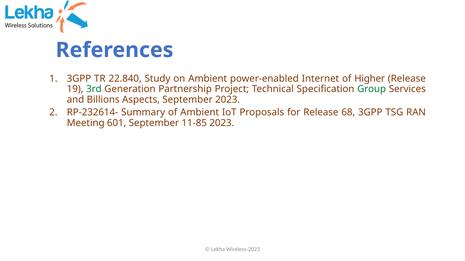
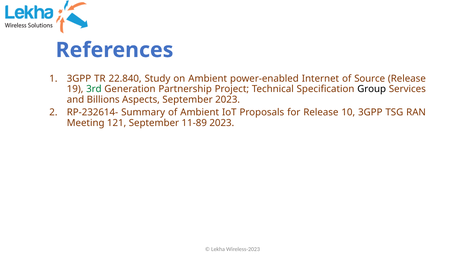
Higher: Higher -> Source
Group colour: green -> black
68: 68 -> 10
601: 601 -> 121
11-85: 11-85 -> 11-89
